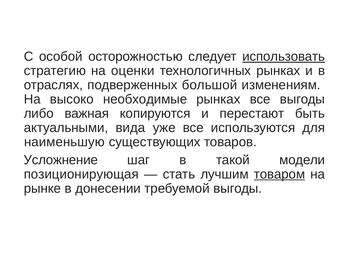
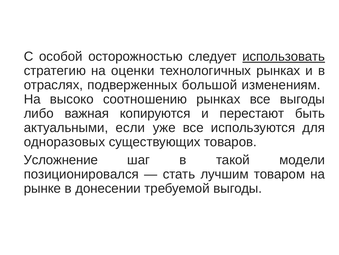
необходимые: необходимые -> соотношению
вида: вида -> если
наименьшую: наименьшую -> одноразовых
позиционирующая: позиционирующая -> позиционировался
товаром underline: present -> none
